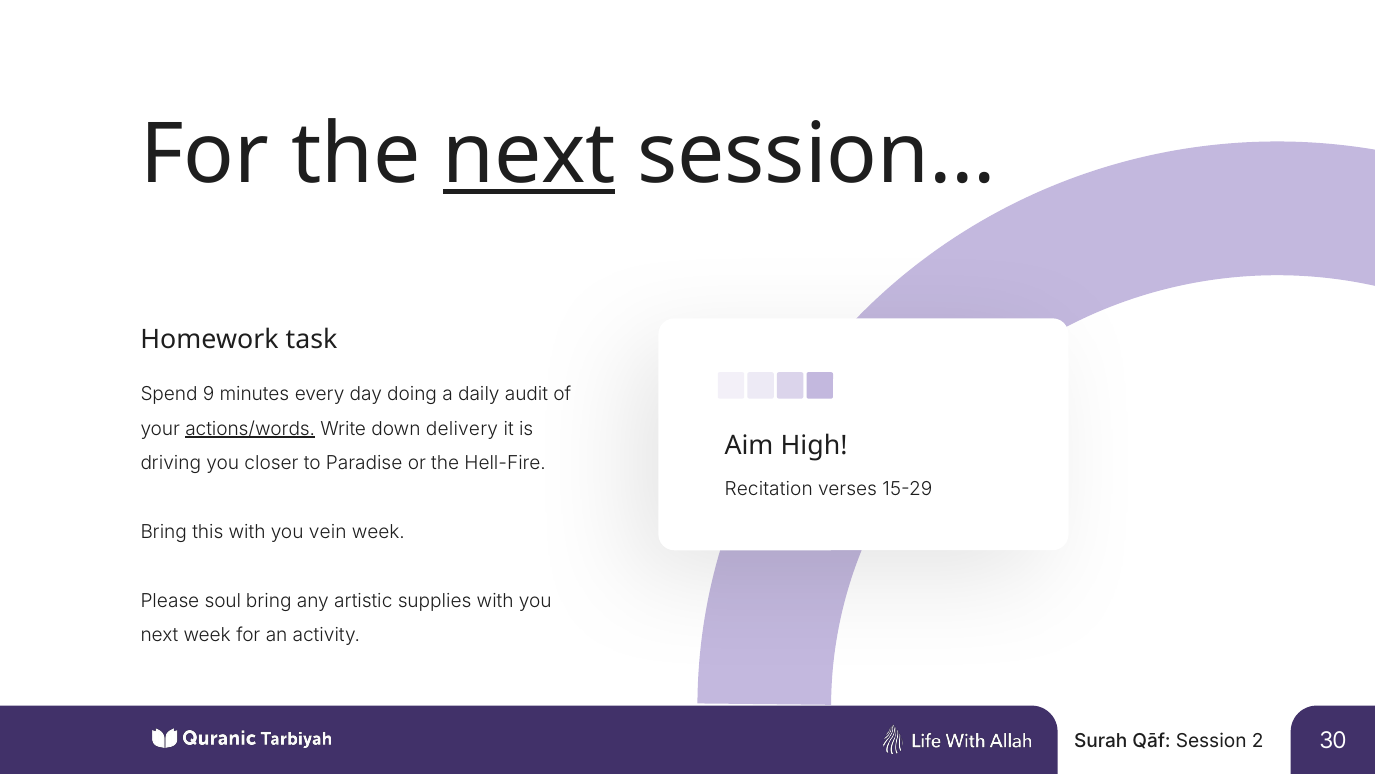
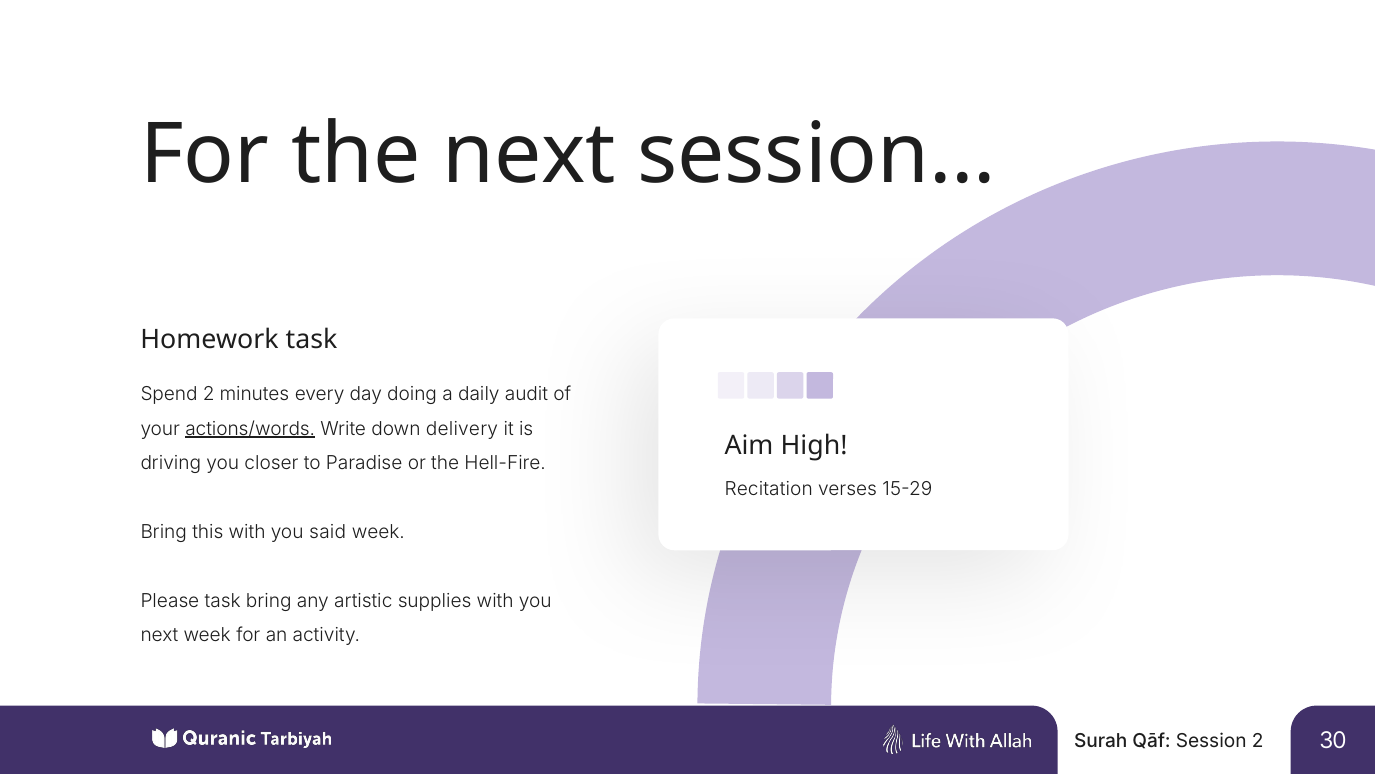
next at (529, 155) underline: present -> none
Spend 9: 9 -> 2
vein: vein -> said
Please soul: soul -> task
